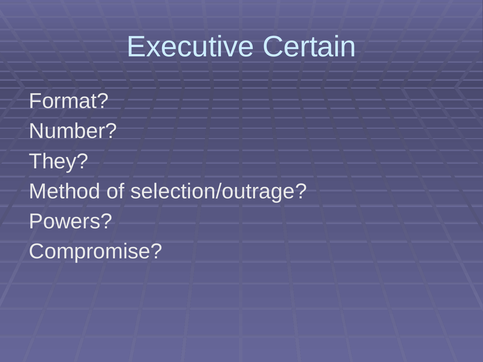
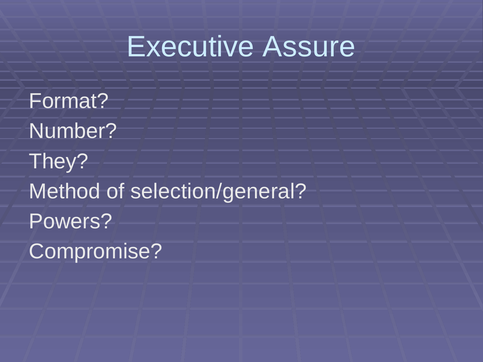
Certain: Certain -> Assure
selection/outrage: selection/outrage -> selection/general
